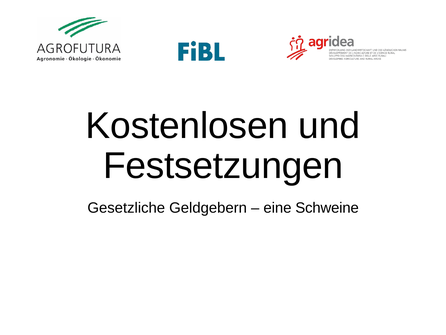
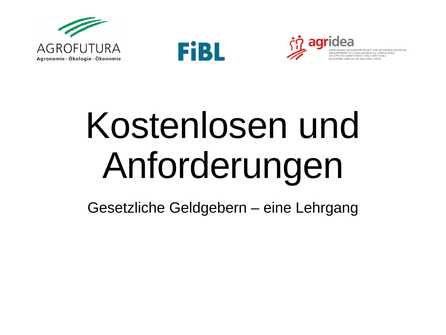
Festsetzungen: Festsetzungen -> Anforderungen
Schweine: Schweine -> Lehrgang
